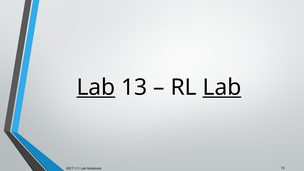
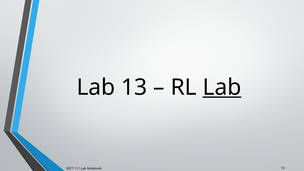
Lab at (96, 87) underline: present -> none
